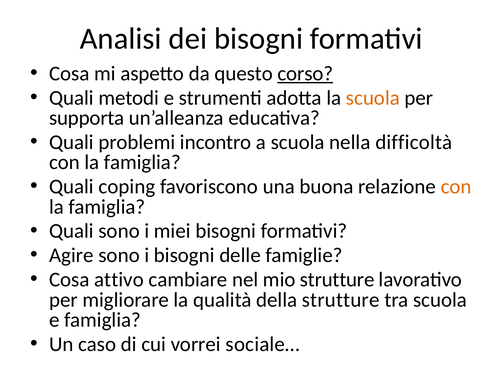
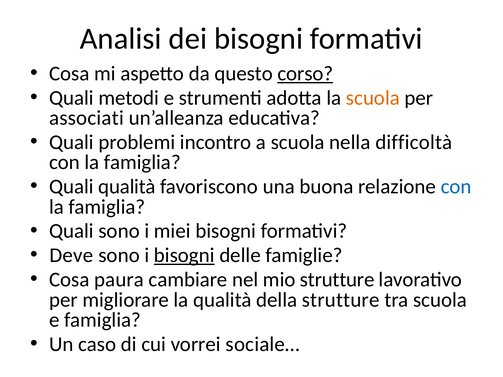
supporta: supporta -> associati
Quali coping: coping -> qualità
con at (456, 187) colour: orange -> blue
Agire: Agire -> Deve
bisogni at (184, 256) underline: none -> present
attivo: attivo -> paura
